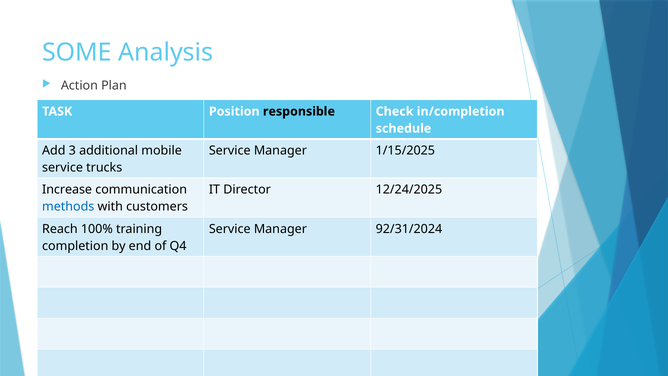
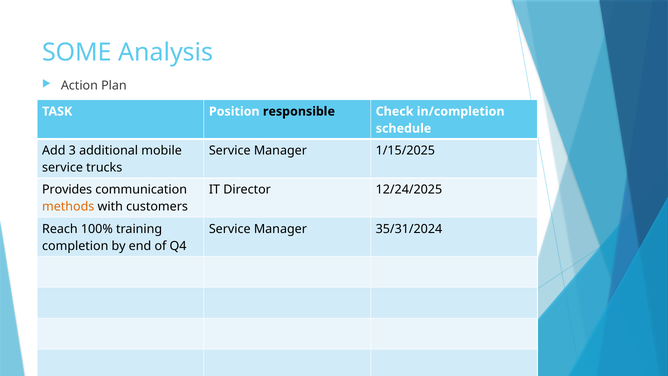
Increase: Increase -> Provides
methods colour: blue -> orange
92/31/2024: 92/31/2024 -> 35/31/2024
